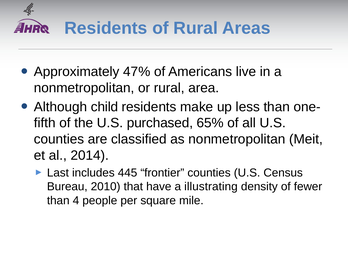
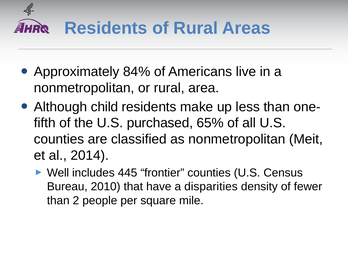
47%: 47% -> 84%
Last: Last -> Well
illustrating: illustrating -> disparities
4: 4 -> 2
